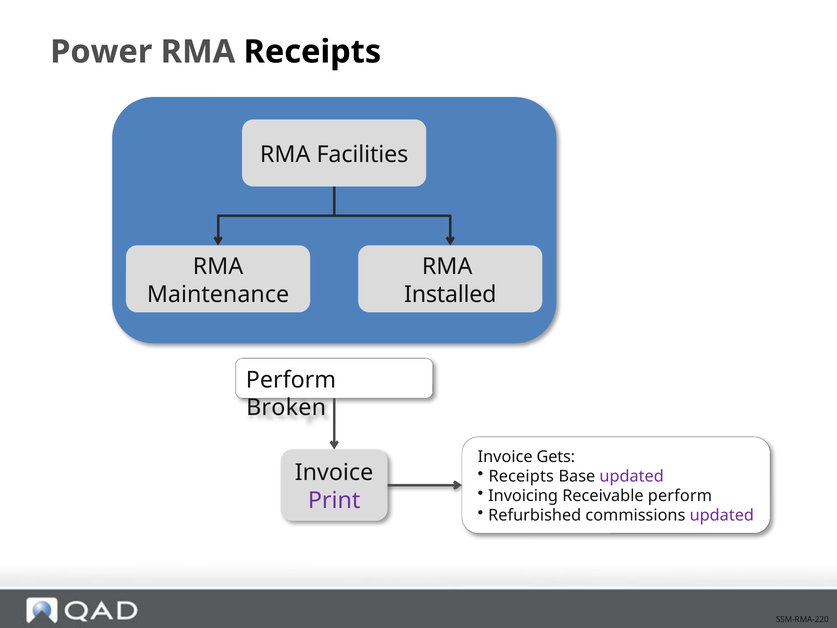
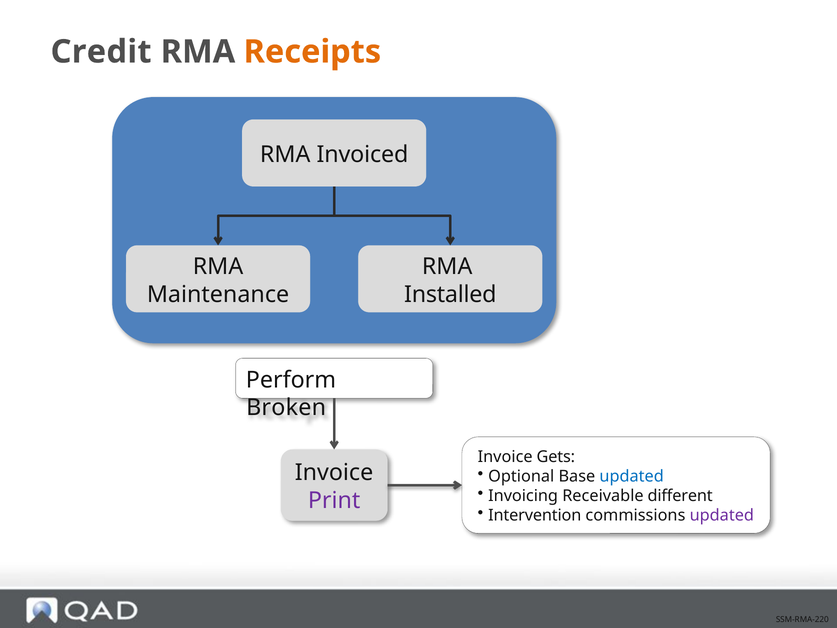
Power: Power -> Credit
Receipts at (312, 52) colour: black -> orange
Facilities: Facilities -> Invoiced
Receipts at (521, 476): Receipts -> Optional
updated at (632, 476) colour: purple -> blue
Receivable perform: perform -> different
Refurbished: Refurbished -> Intervention
